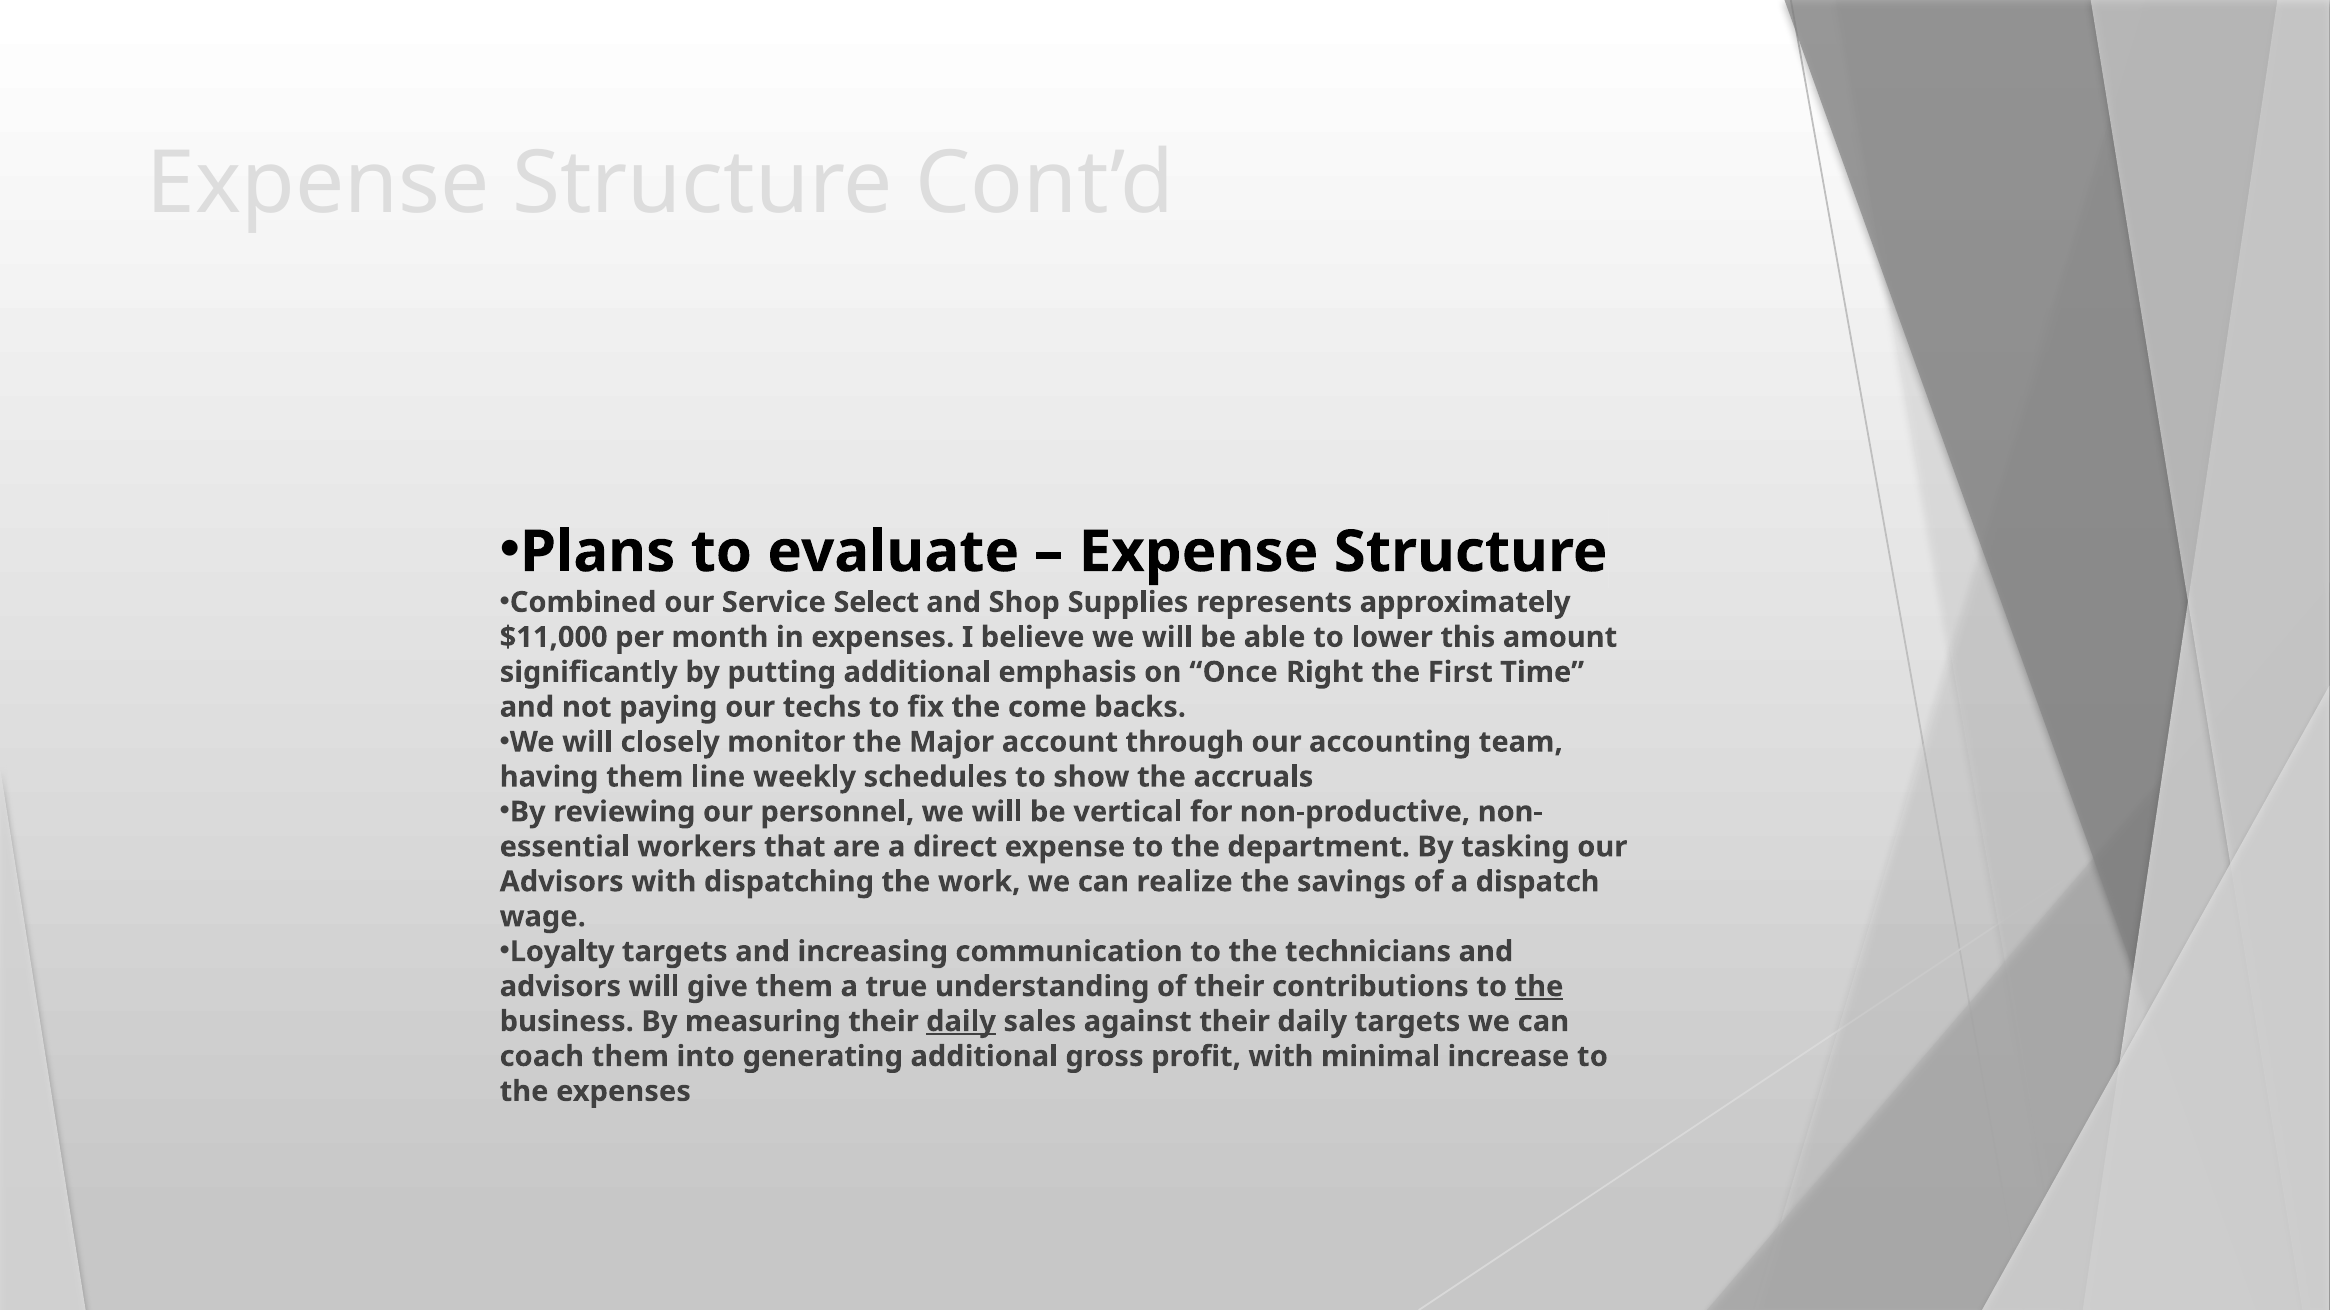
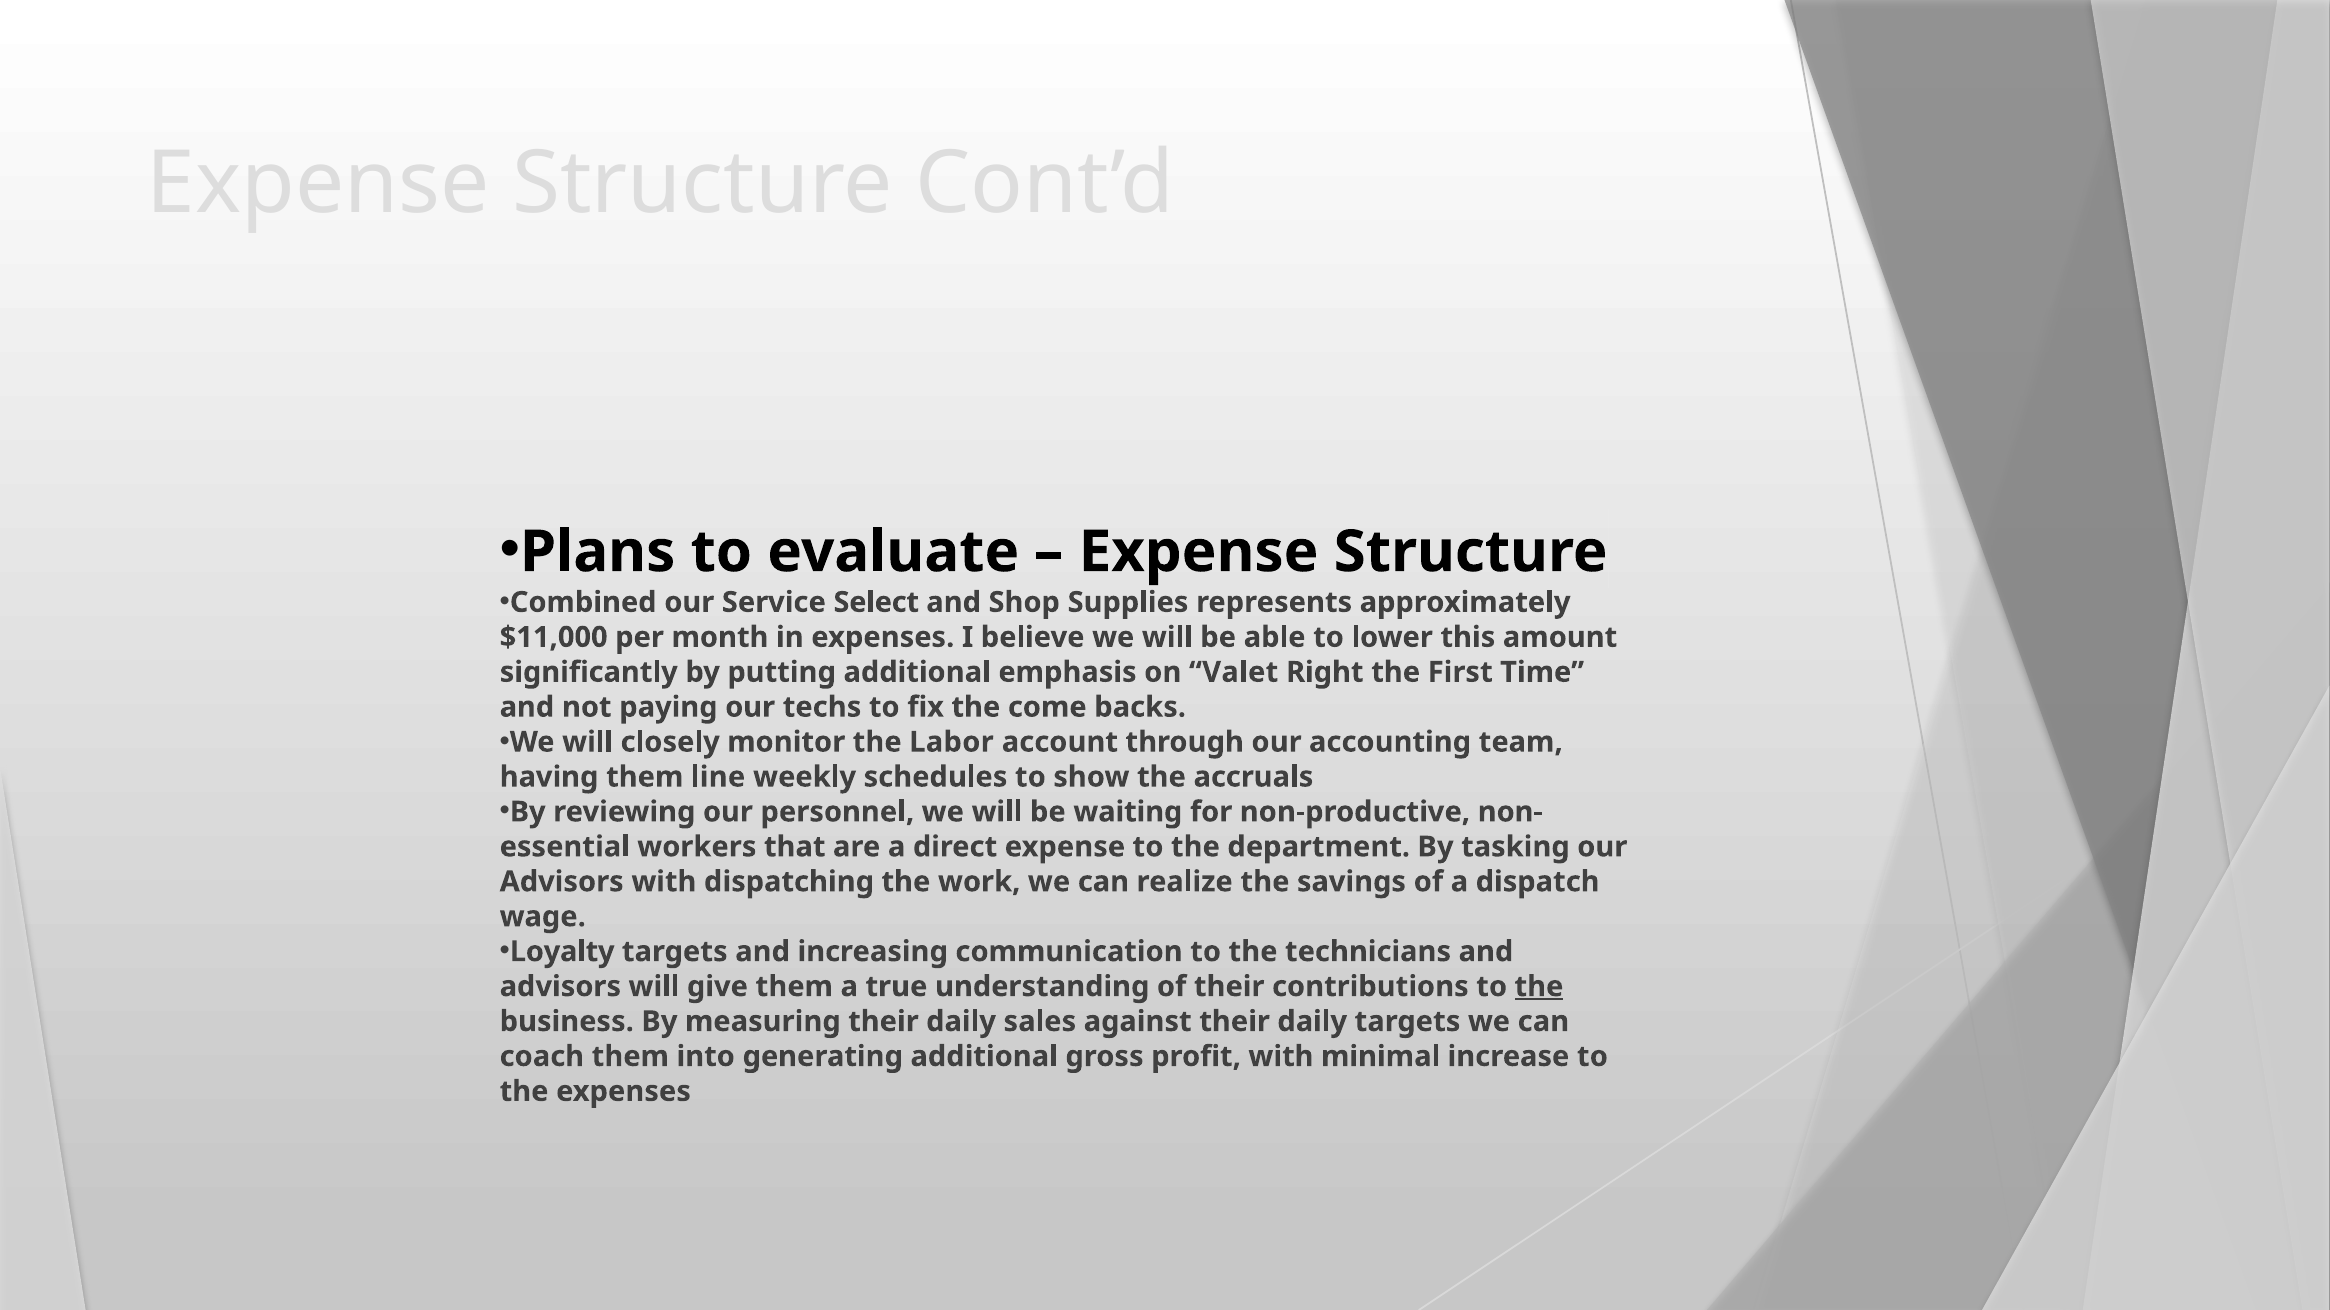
Once: Once -> Valet
Major: Major -> Labor
vertical: vertical -> waiting
daily at (961, 1022) underline: present -> none
